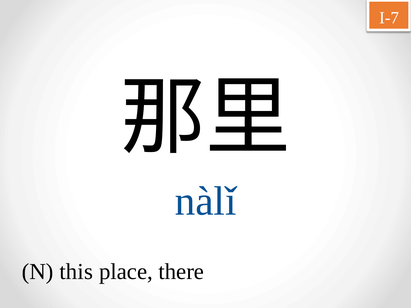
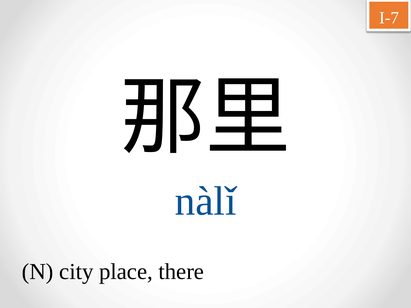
this: this -> city
